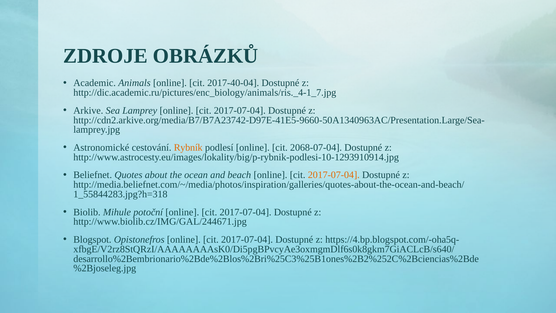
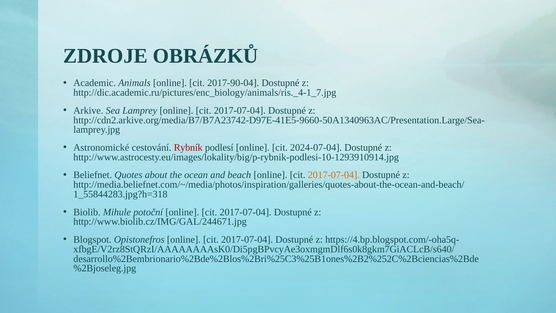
2017-40-04: 2017-40-04 -> 2017-90-04
Rybník colour: orange -> red
2068-07-04: 2068-07-04 -> 2024-07-04
